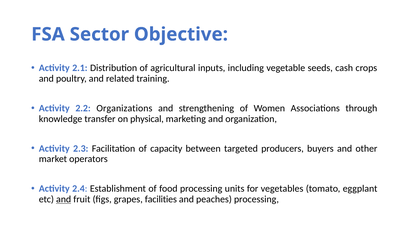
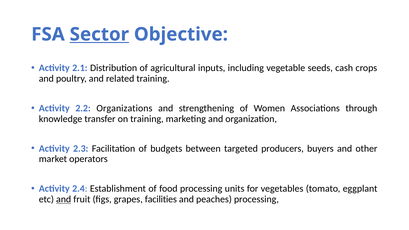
Sector underline: none -> present
on physical: physical -> training
capacity: capacity -> budgets
